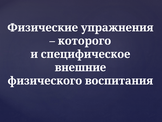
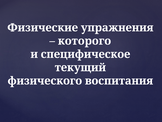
внешние: внешние -> текущий
